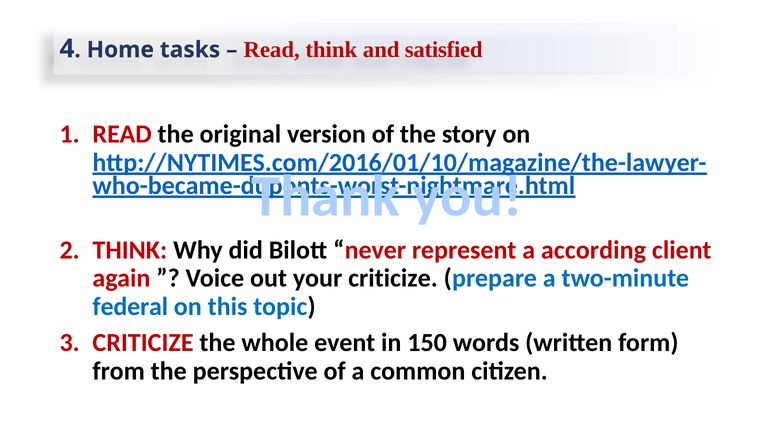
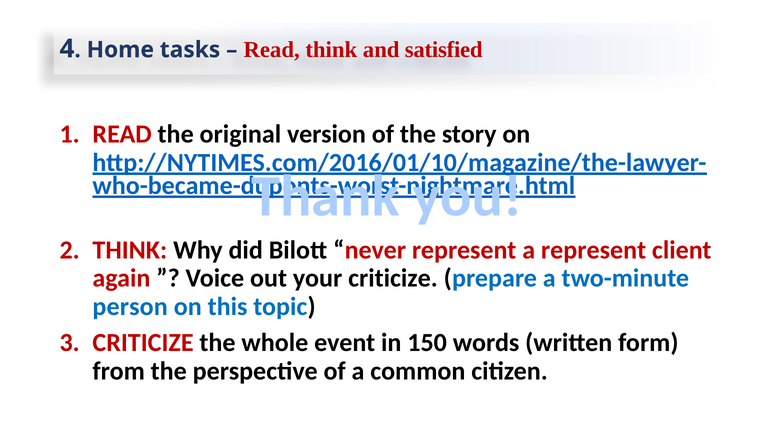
a according: according -> represent
federal: federal -> person
